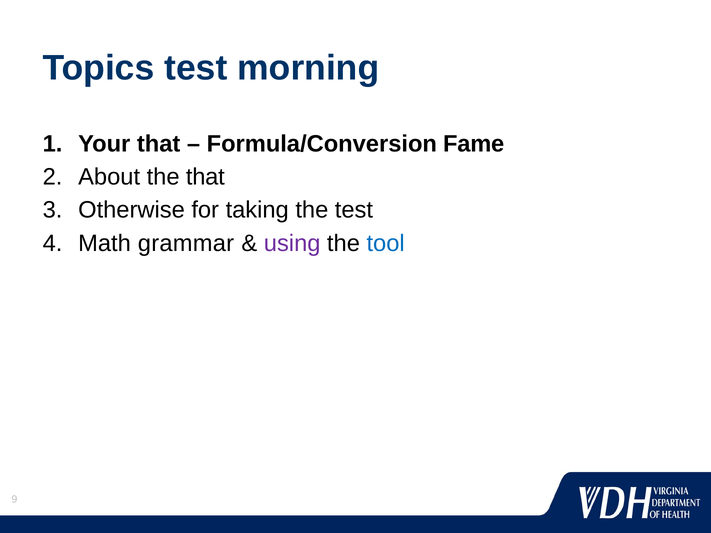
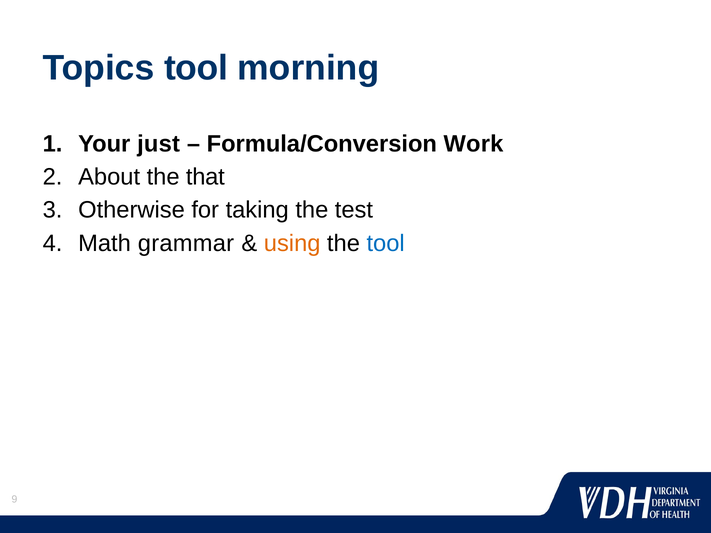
Topics test: test -> tool
Your that: that -> just
Fame: Fame -> Work
using colour: purple -> orange
